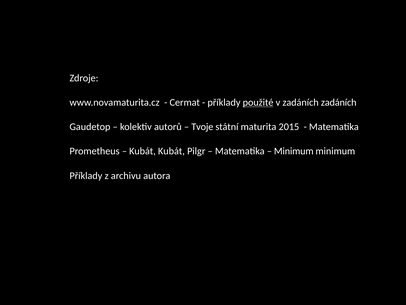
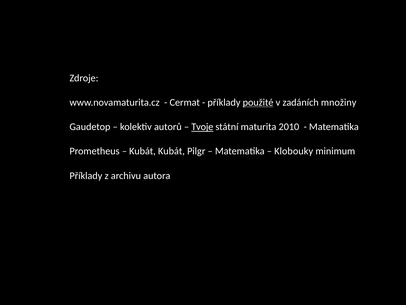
zadáních zadáních: zadáních -> množiny
Tvoje underline: none -> present
2015: 2015 -> 2010
Minimum at (294, 151): Minimum -> Klobouky
